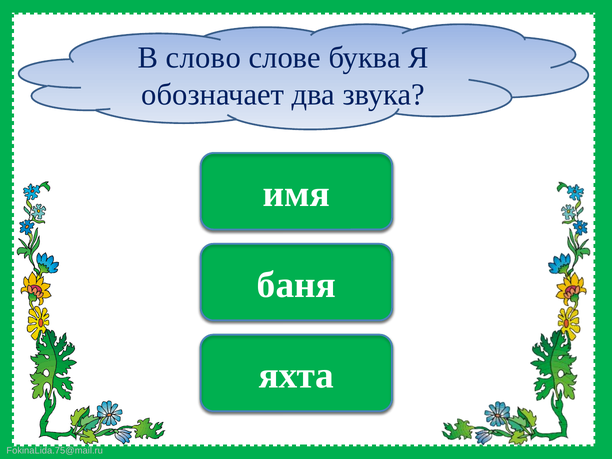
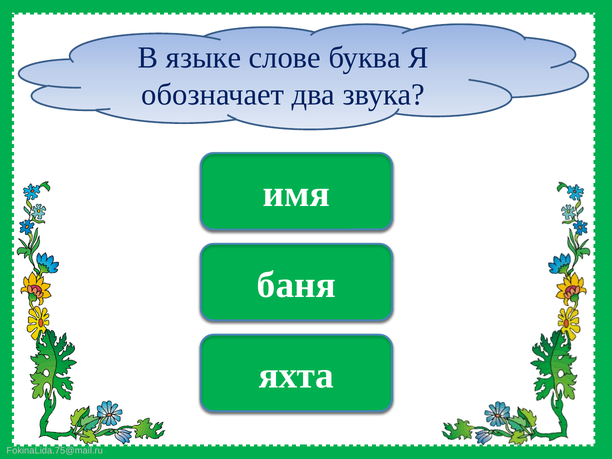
слово: слово -> языке
